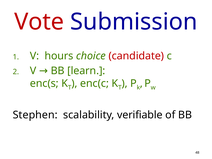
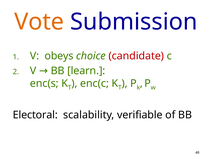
Vote colour: red -> orange
hours: hours -> obeys
Stephen: Stephen -> Electoral
